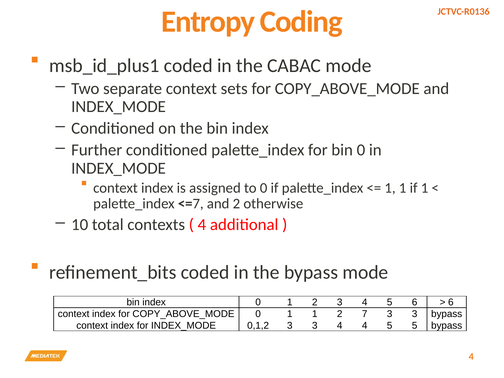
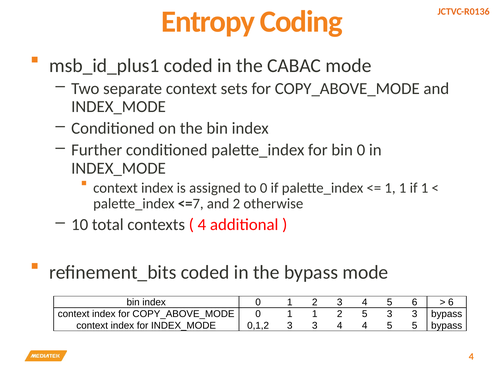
2 7: 7 -> 5
